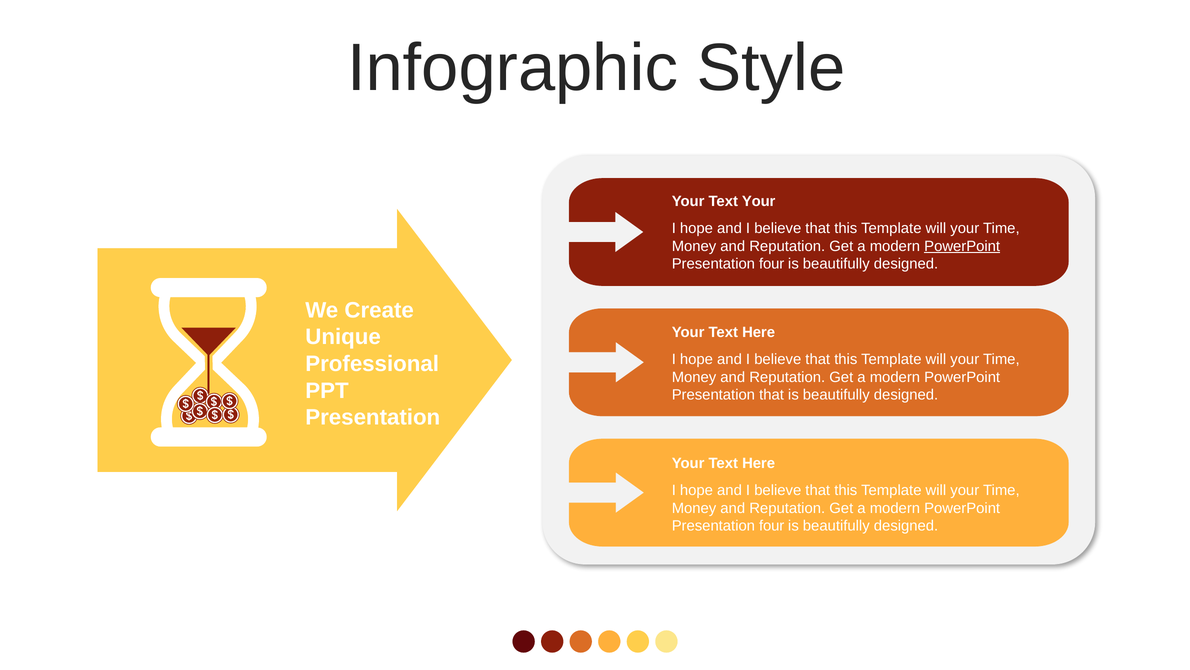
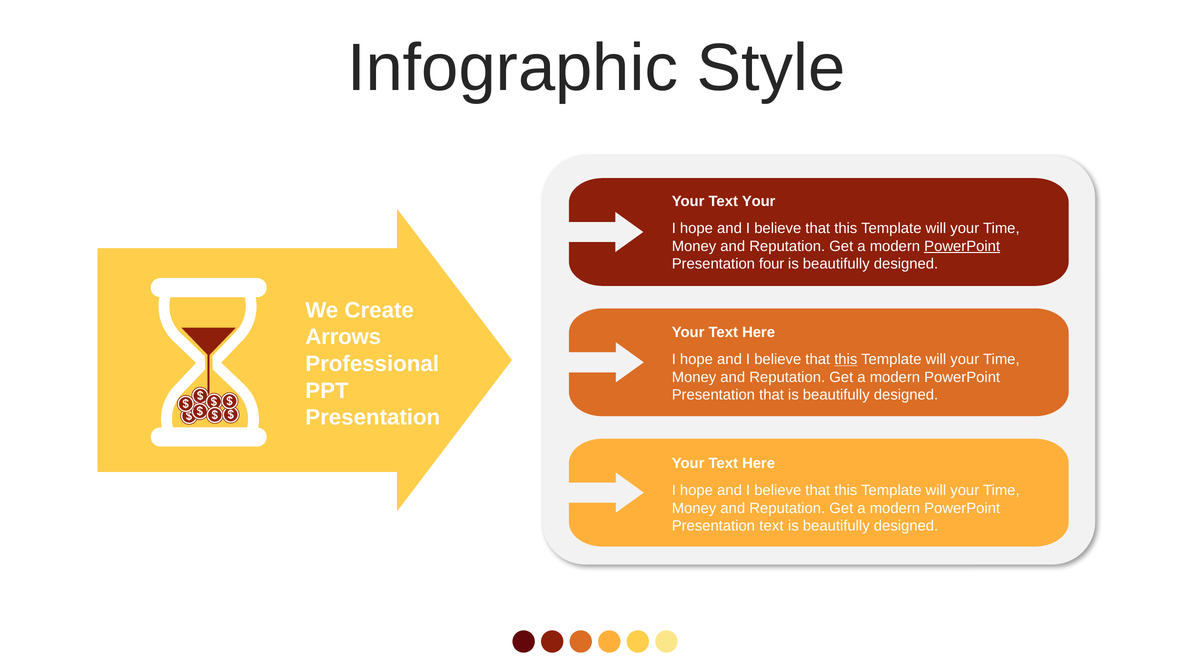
Unique: Unique -> Arrows
this at (846, 359) underline: none -> present
four at (772, 526): four -> text
